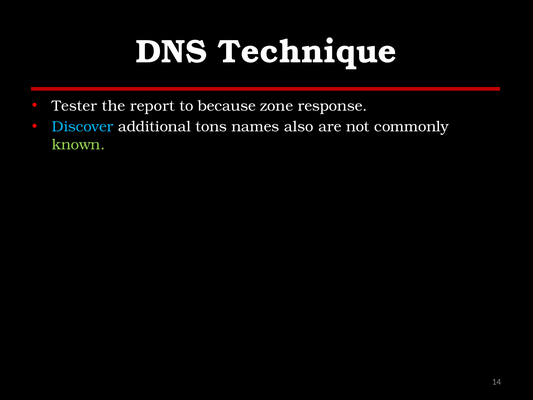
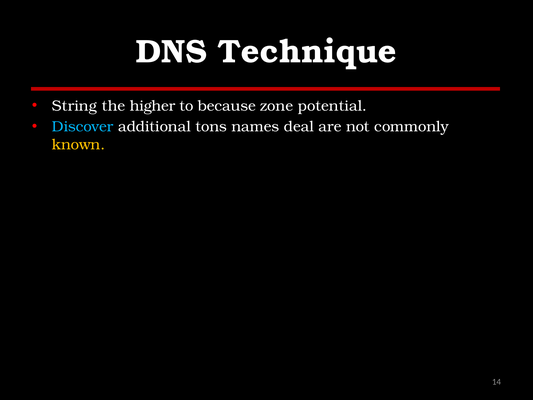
Tester: Tester -> String
report: report -> higher
response: response -> potential
also: also -> deal
known colour: light green -> yellow
